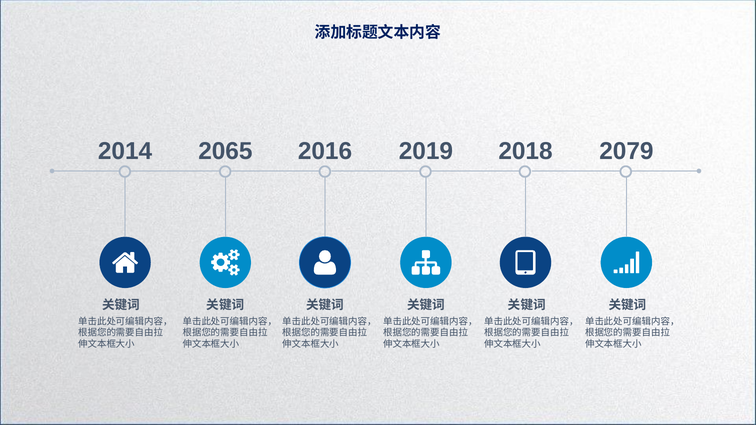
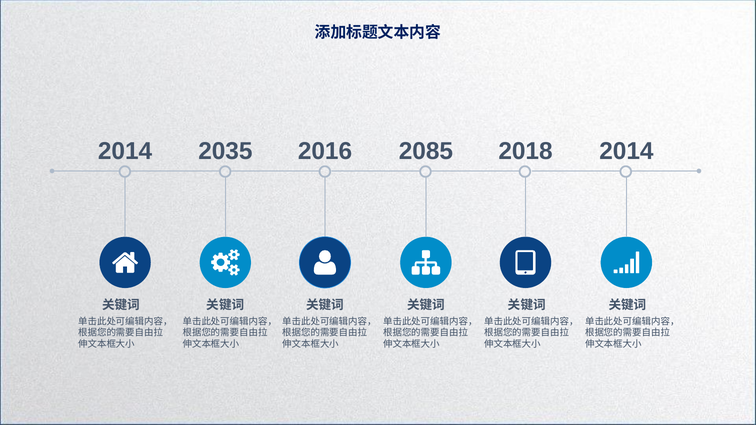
2065: 2065 -> 2035
2019: 2019 -> 2085
2018 2079: 2079 -> 2014
